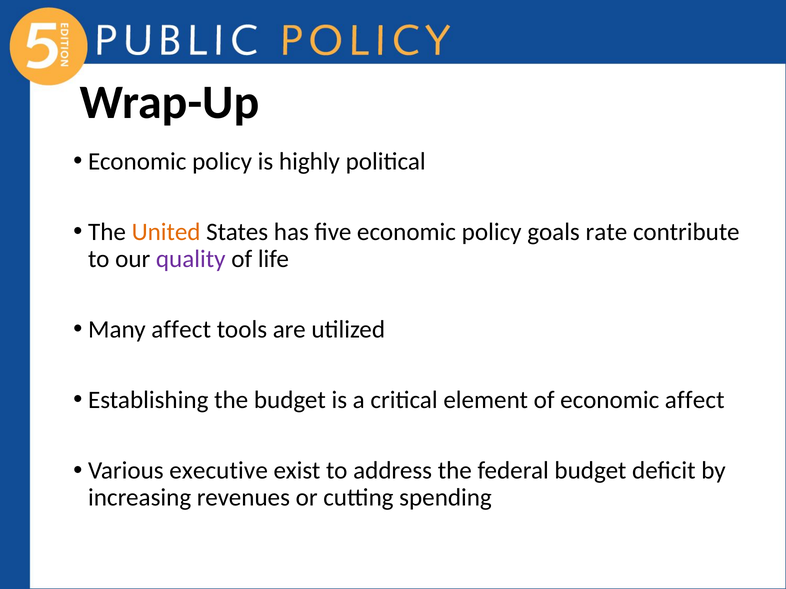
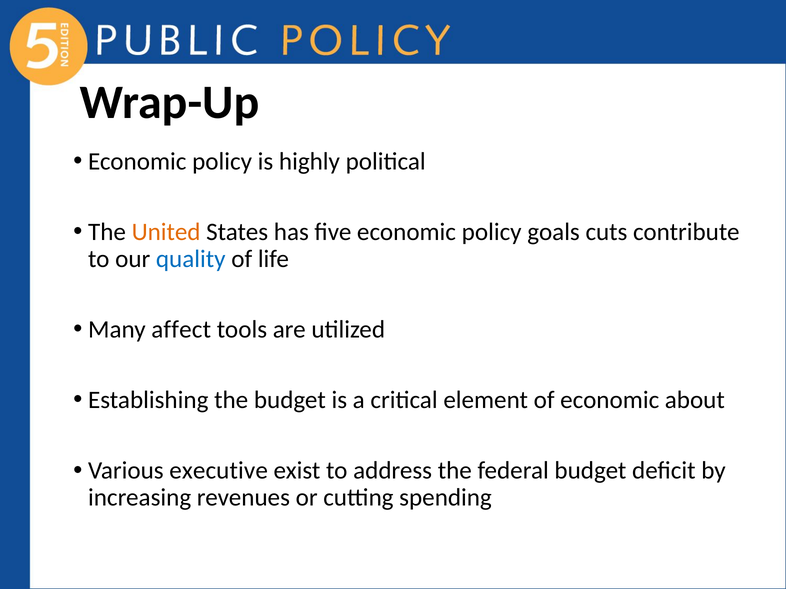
rate: rate -> cuts
quality colour: purple -> blue
economic affect: affect -> about
